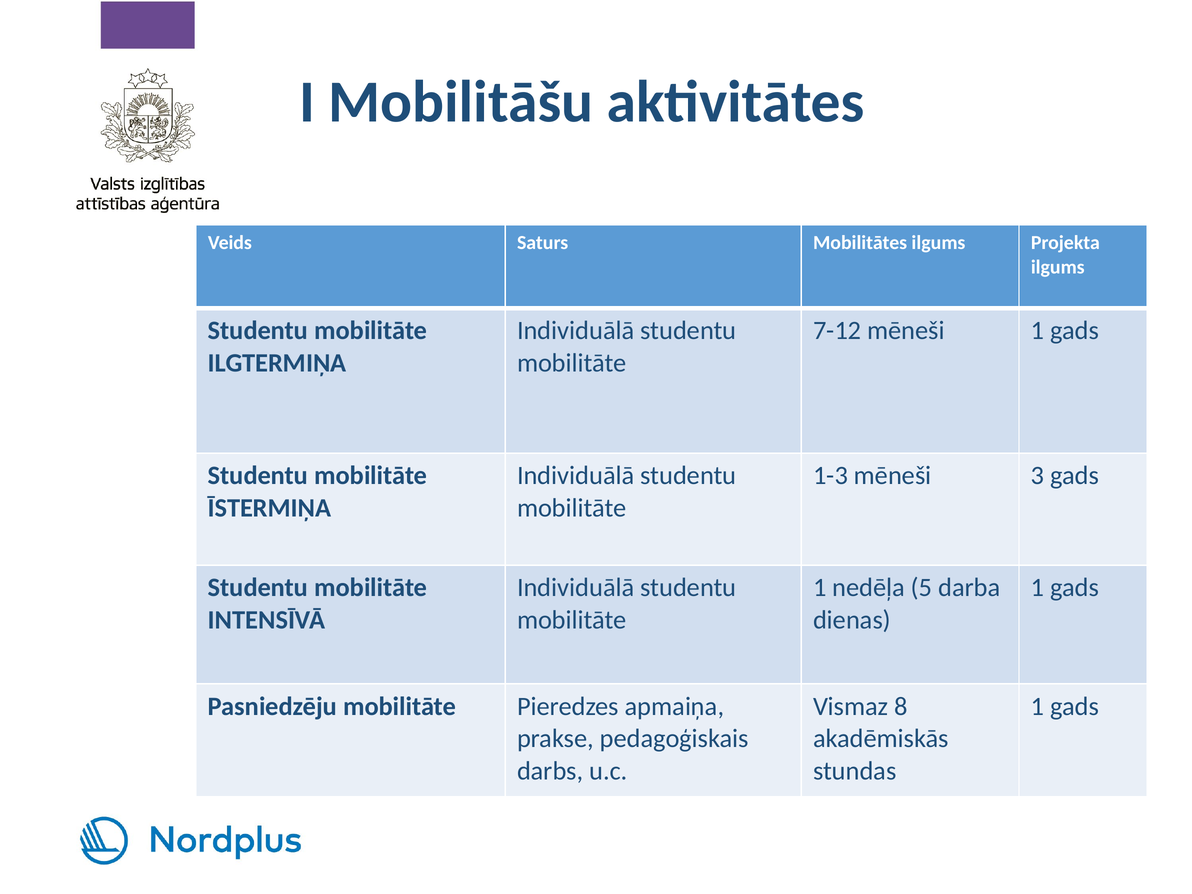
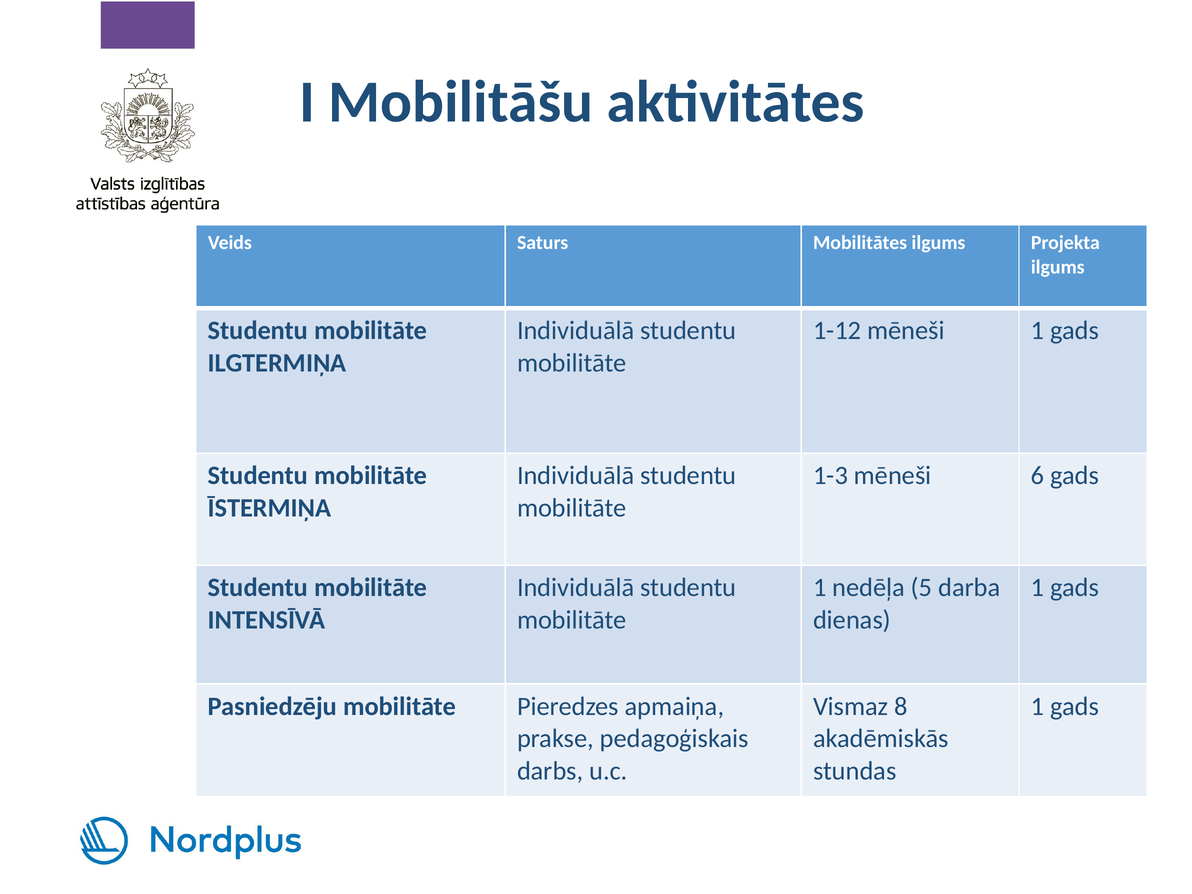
7-12: 7-12 -> 1-12
3: 3 -> 6
